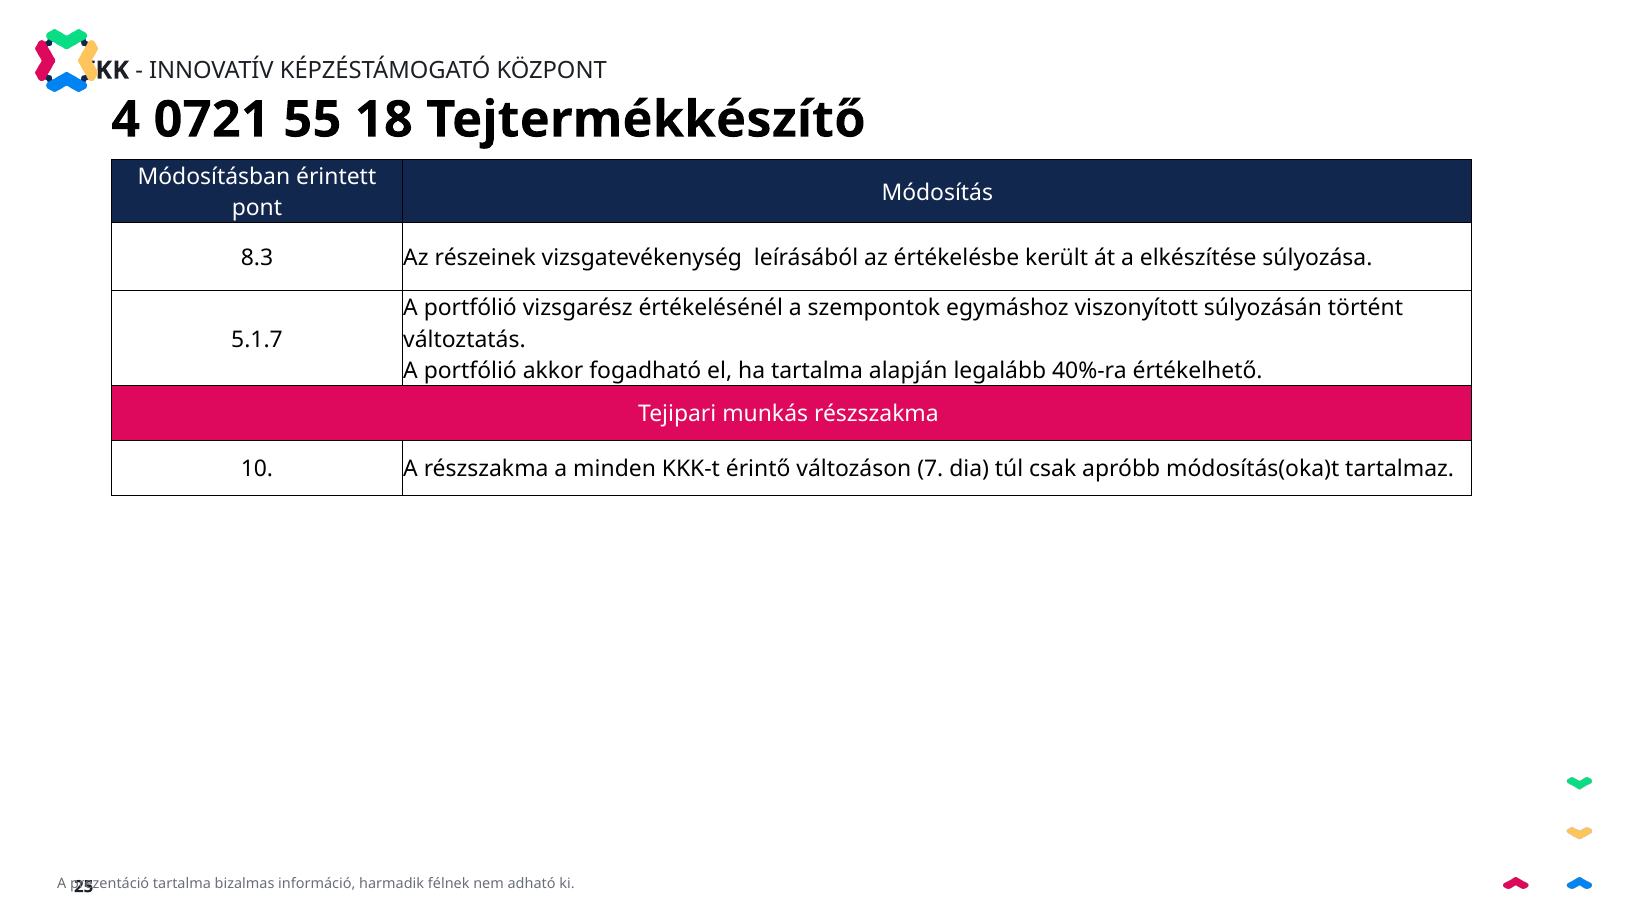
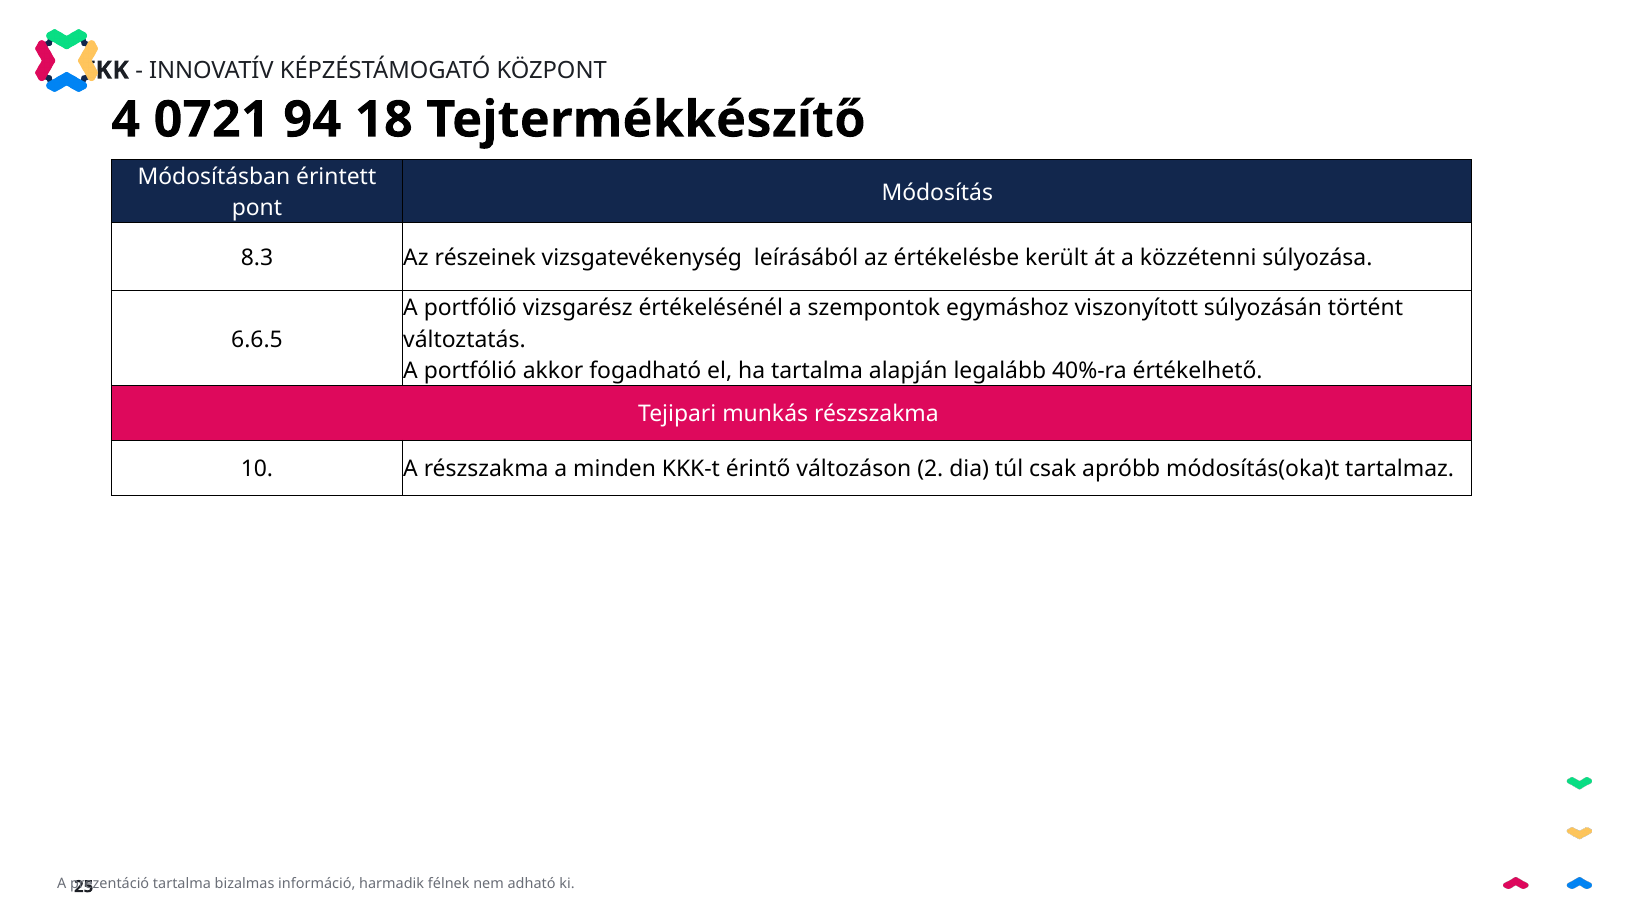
55: 55 -> 94
elkészítése: elkészítése -> közzétenni
5.1.7: 5.1.7 -> 6.6.5
7: 7 -> 2
